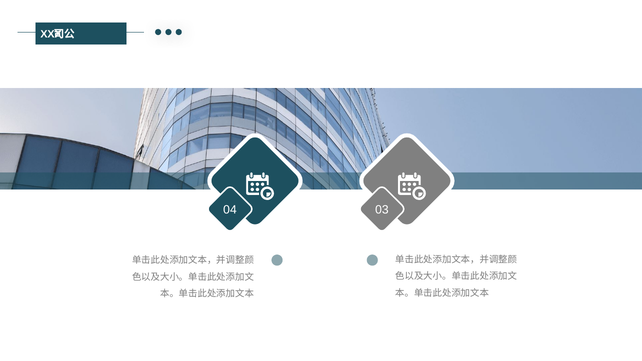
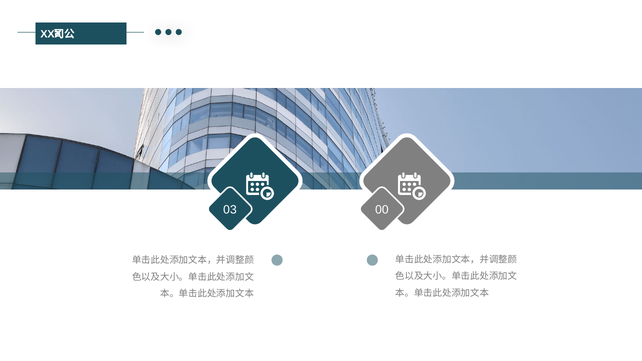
4: 4 -> 3
0 3: 3 -> 0
